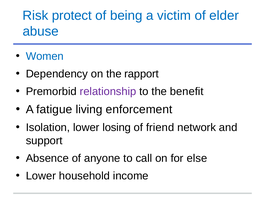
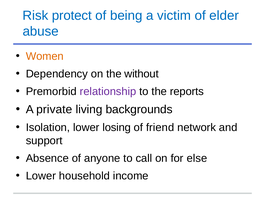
Women colour: blue -> orange
rapport: rapport -> without
benefit: benefit -> reports
fatigue: fatigue -> private
enforcement: enforcement -> backgrounds
